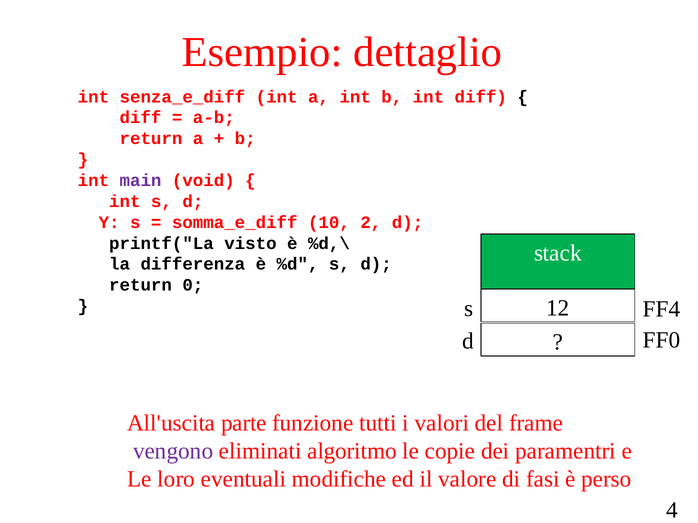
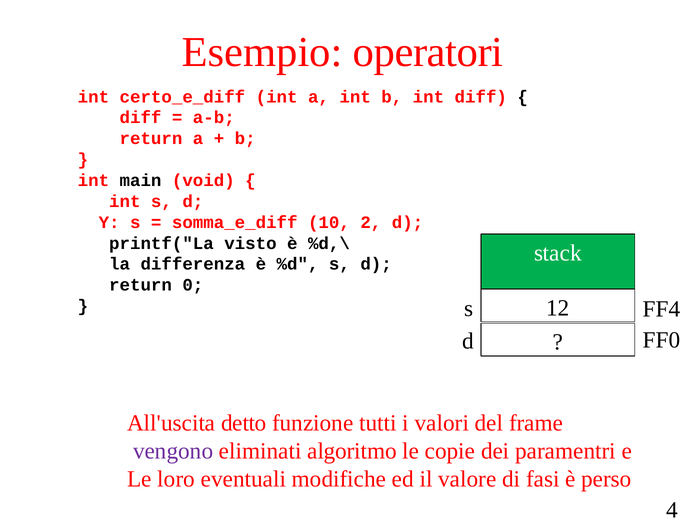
dettaglio: dettaglio -> operatori
senza_e_diff: senza_e_diff -> certo_e_diff
main colour: purple -> black
parte: parte -> detto
